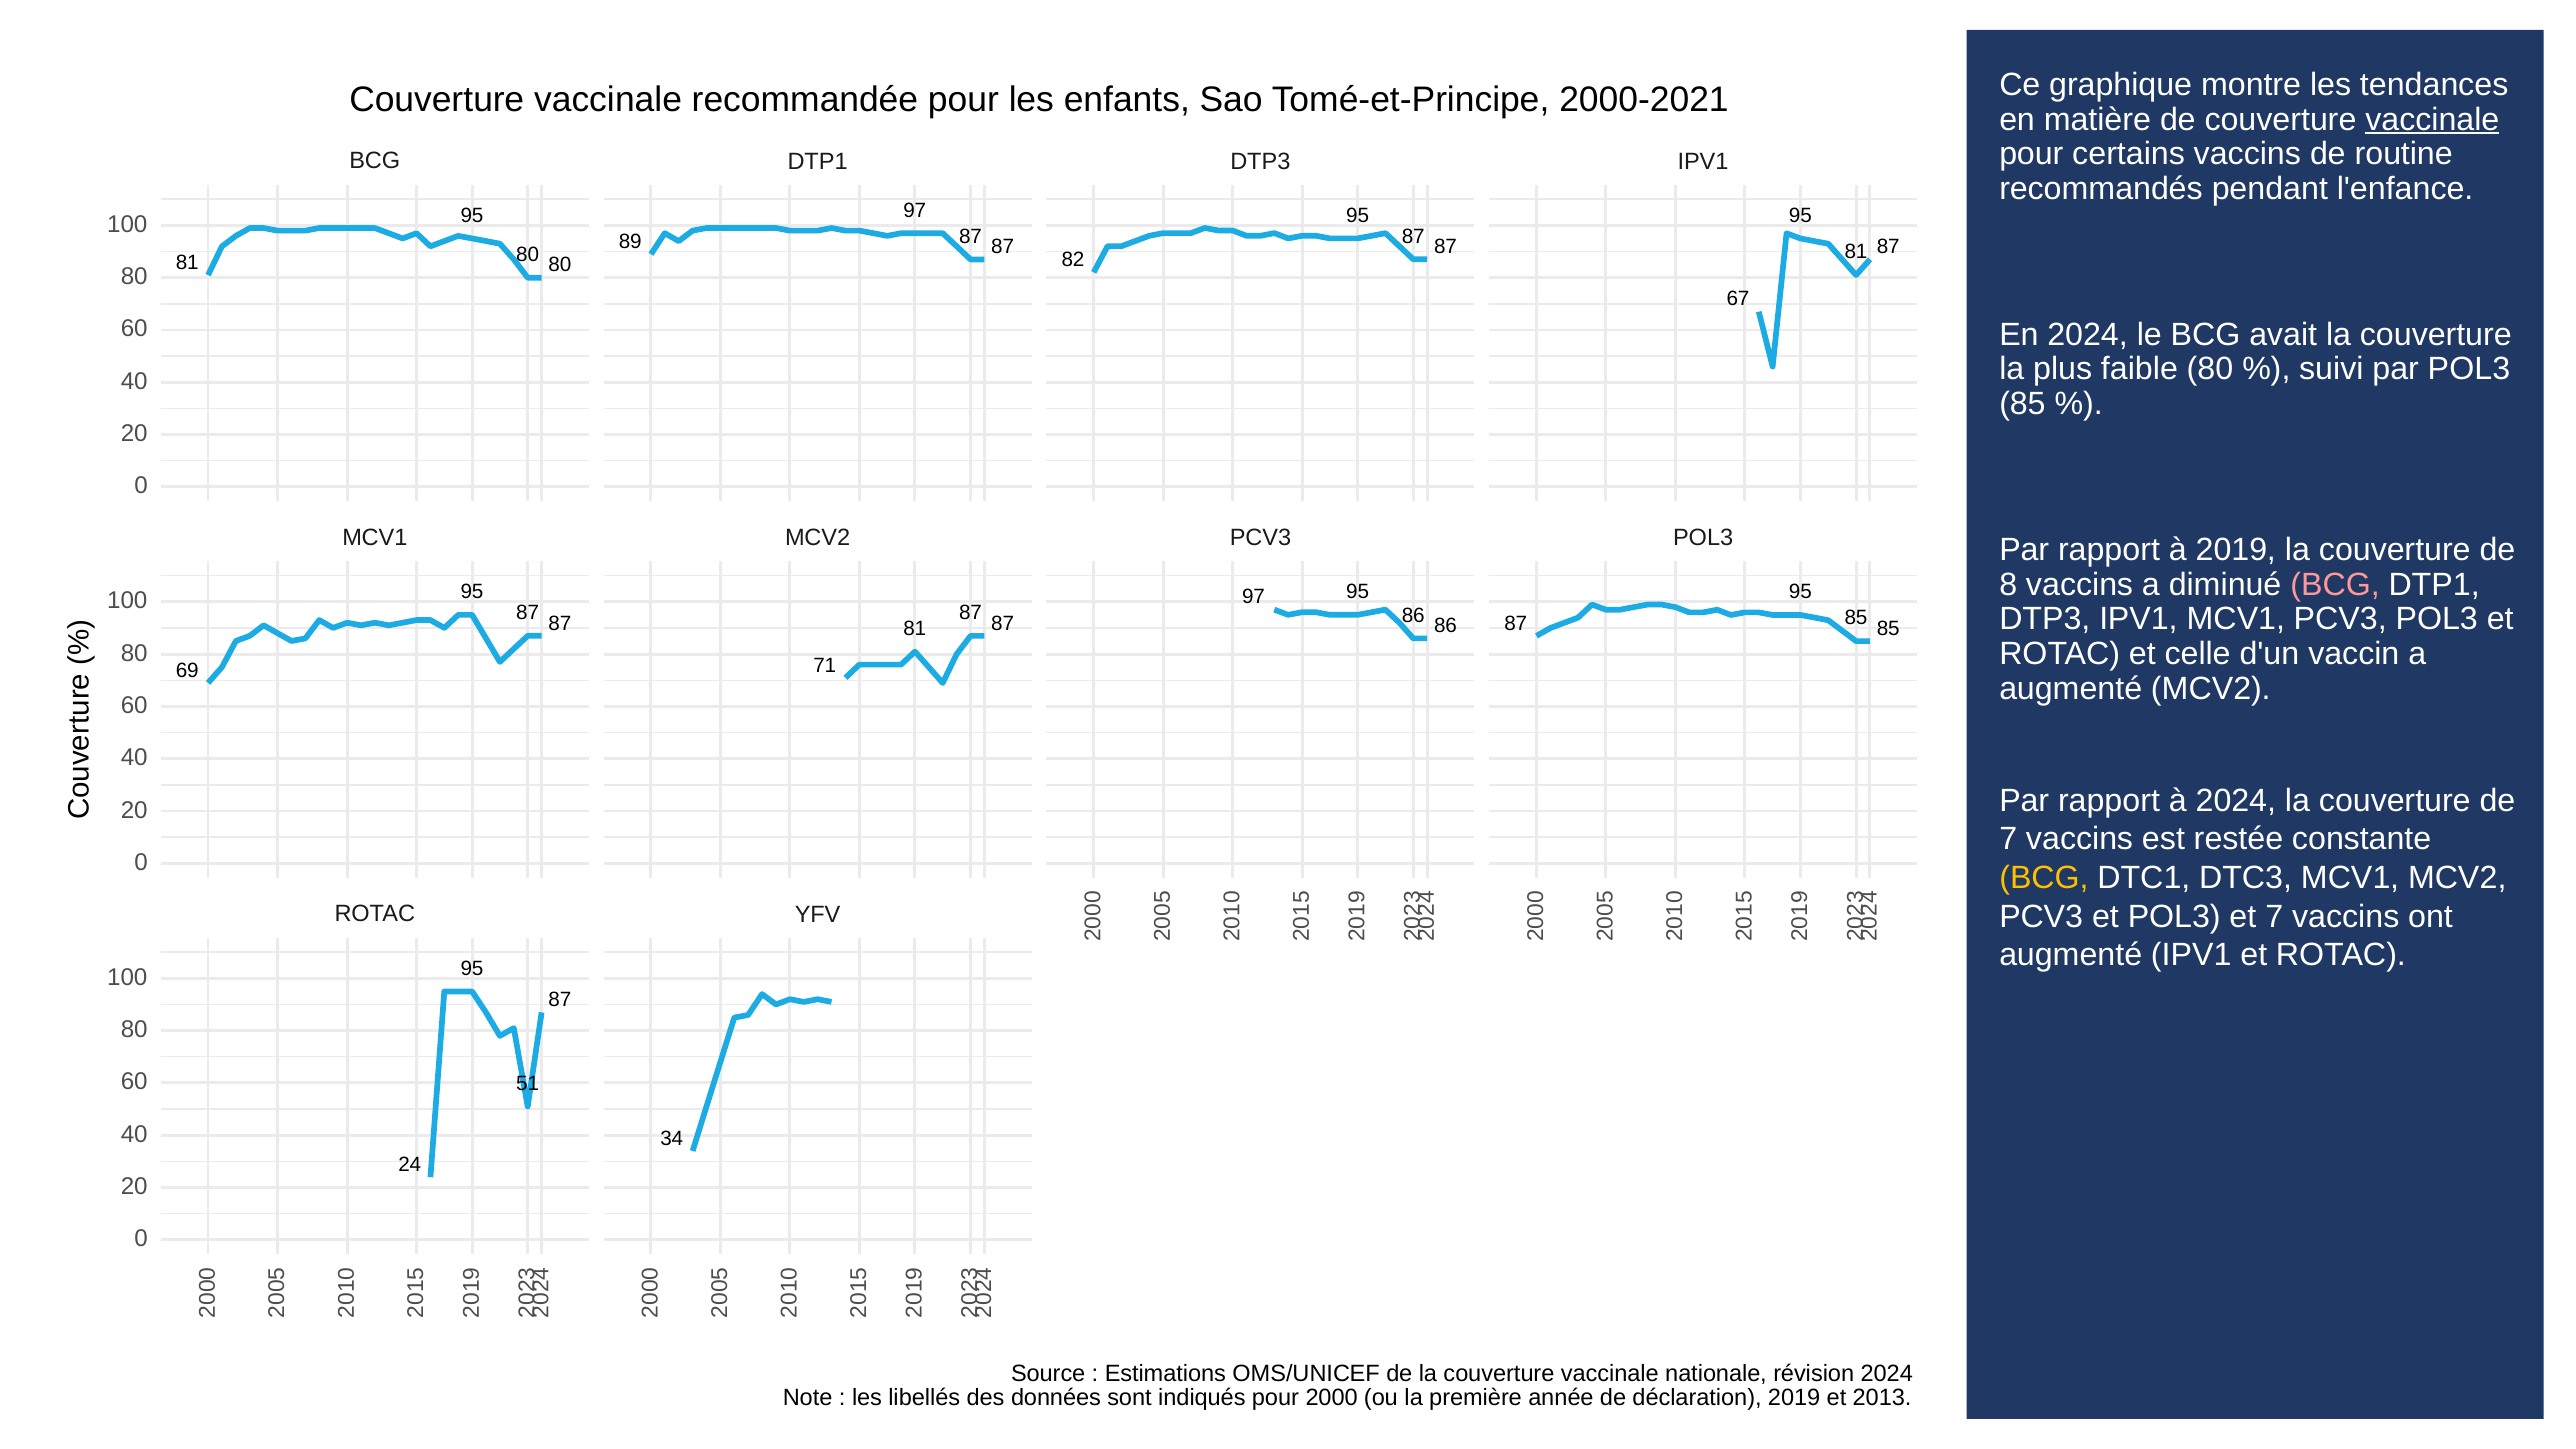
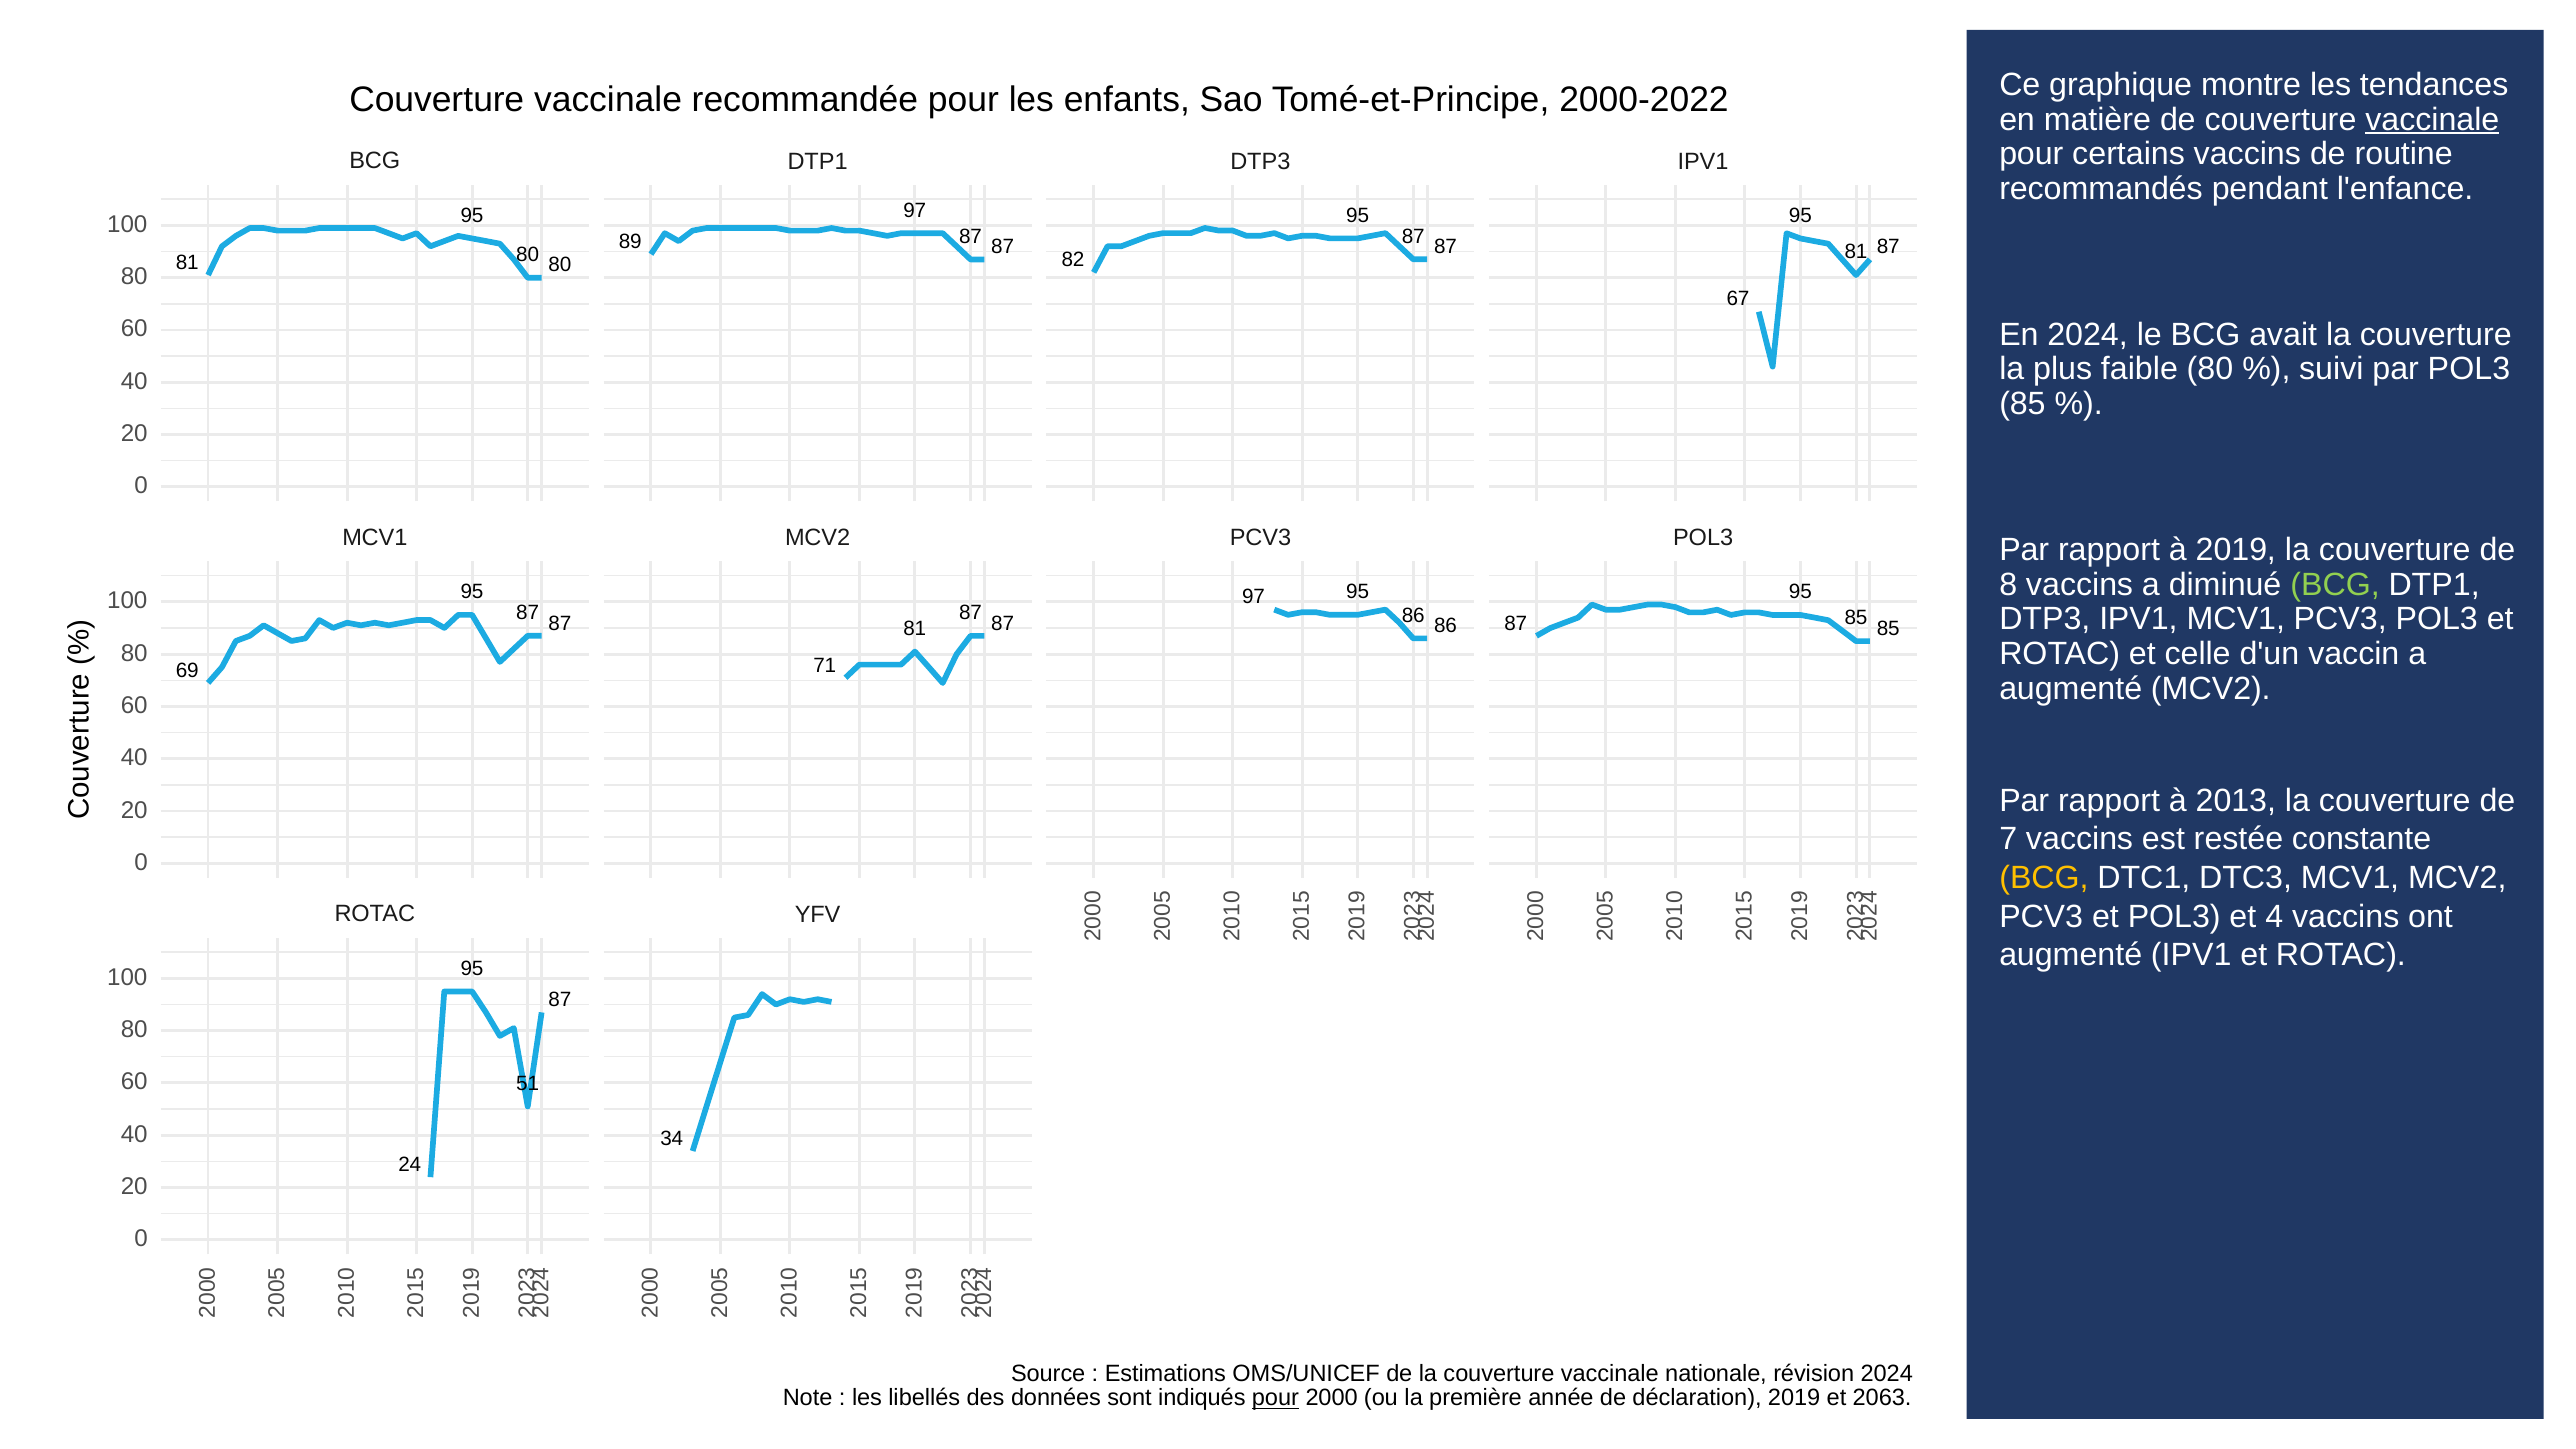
2000-2021: 2000-2021 -> 2000-2022
BCG at (2335, 584) colour: pink -> light green
à 2024: 2024 -> 2013
et 7: 7 -> 4
pour at (1275, 1398) underline: none -> present
2013: 2013 -> 2063
